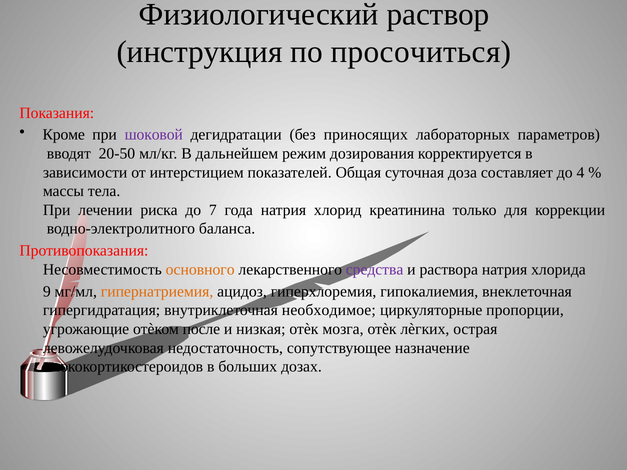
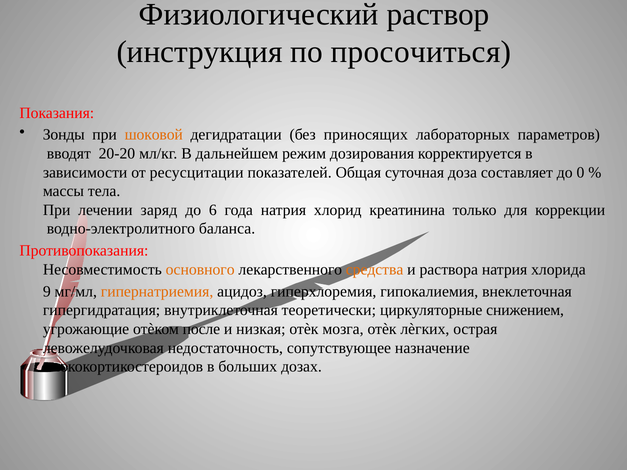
Кроме: Кроме -> Зонды
шоковой colour: purple -> orange
20-50: 20-50 -> 20-20
интерстицием: интерстицием -> ресусцитации
4: 4 -> 0
риска: риска -> заряд
7: 7 -> 6
средства colour: purple -> orange
необходимое: необходимое -> теоретически
пропорции: пропорции -> снижением
